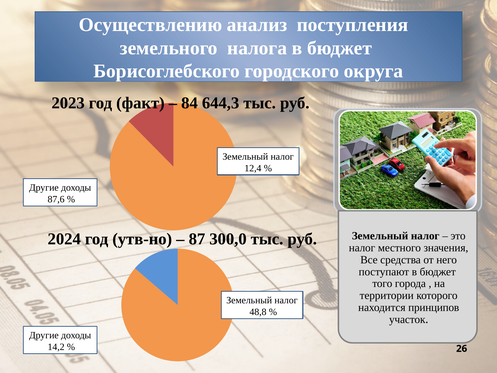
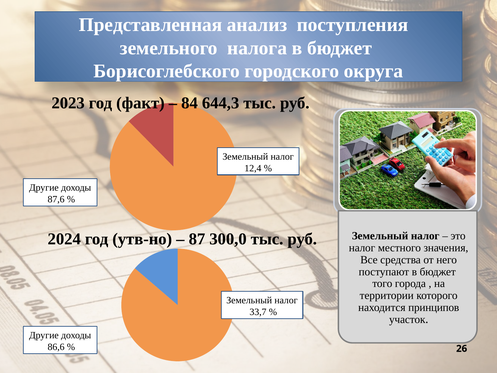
Осуществлению: Осуществлению -> Представленная
48,8: 48,8 -> 33,7
14,2: 14,2 -> 86,6
